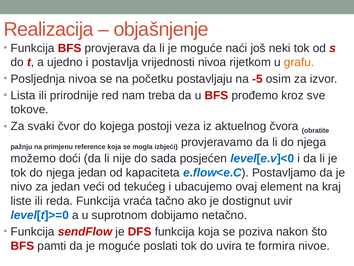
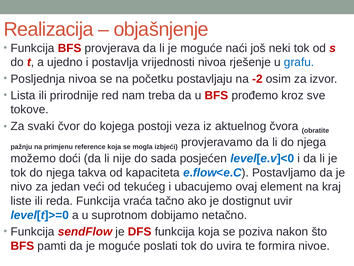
rijetkom: rijetkom -> rješenje
grafu colour: orange -> blue
-5: -5 -> -2
njega jedan: jedan -> takva
